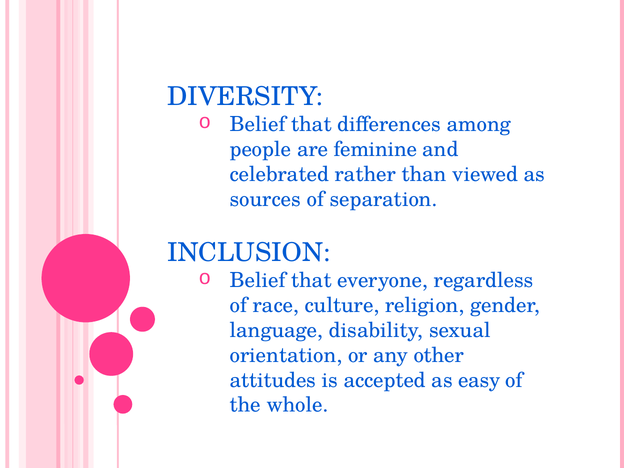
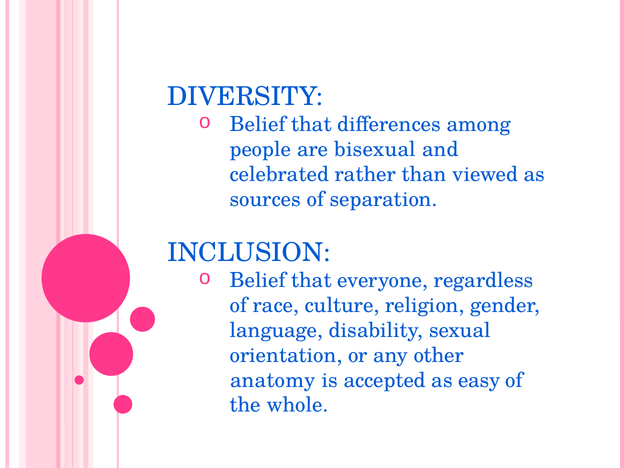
feminine: feminine -> bisexual
attitudes: attitudes -> anatomy
